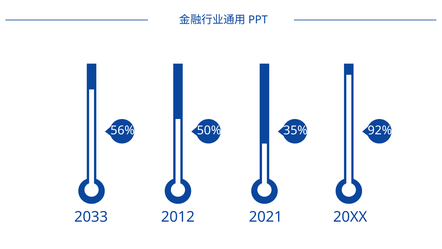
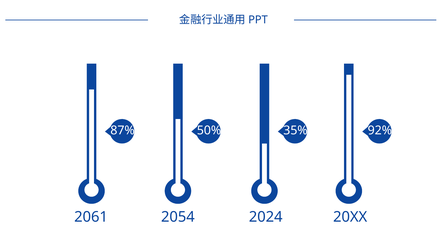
56%: 56% -> 87%
2033: 2033 -> 2061
2012: 2012 -> 2054
2021: 2021 -> 2024
